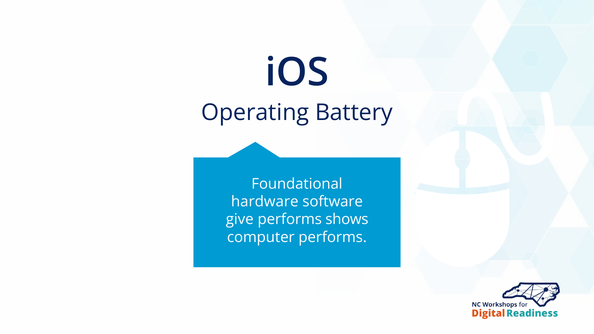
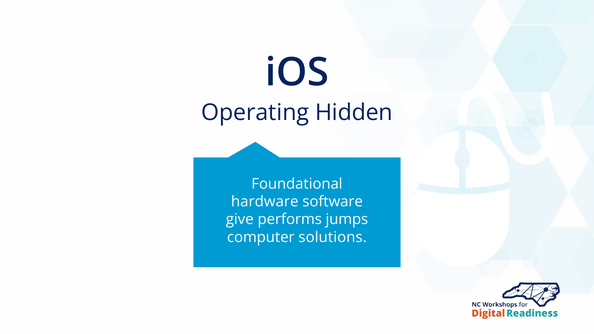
Battery: Battery -> Hidden
shows: shows -> jumps
computer performs: performs -> solutions
